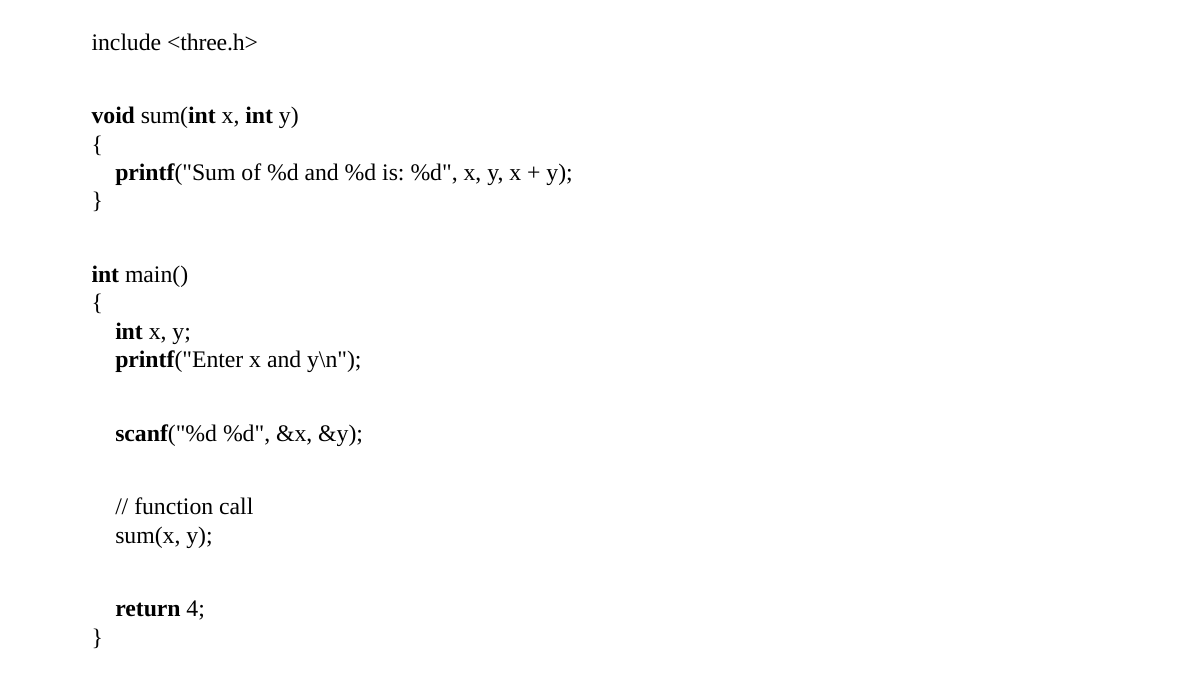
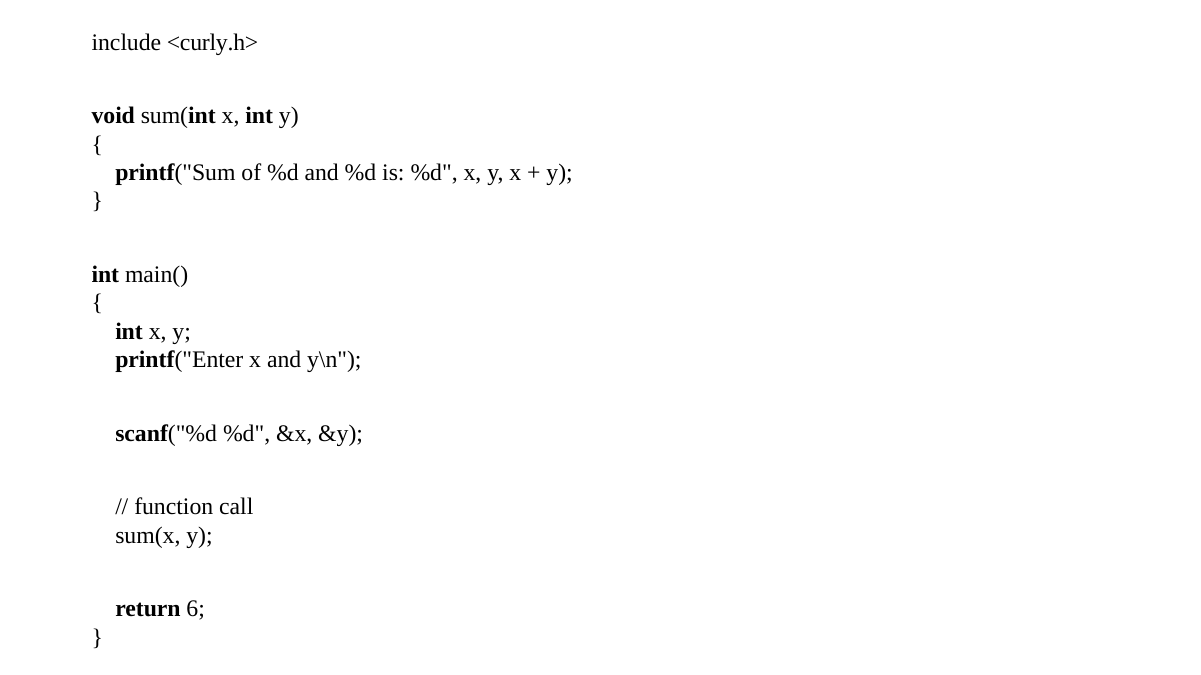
<three.h>: <three.h> -> <curly.h>
4: 4 -> 6
